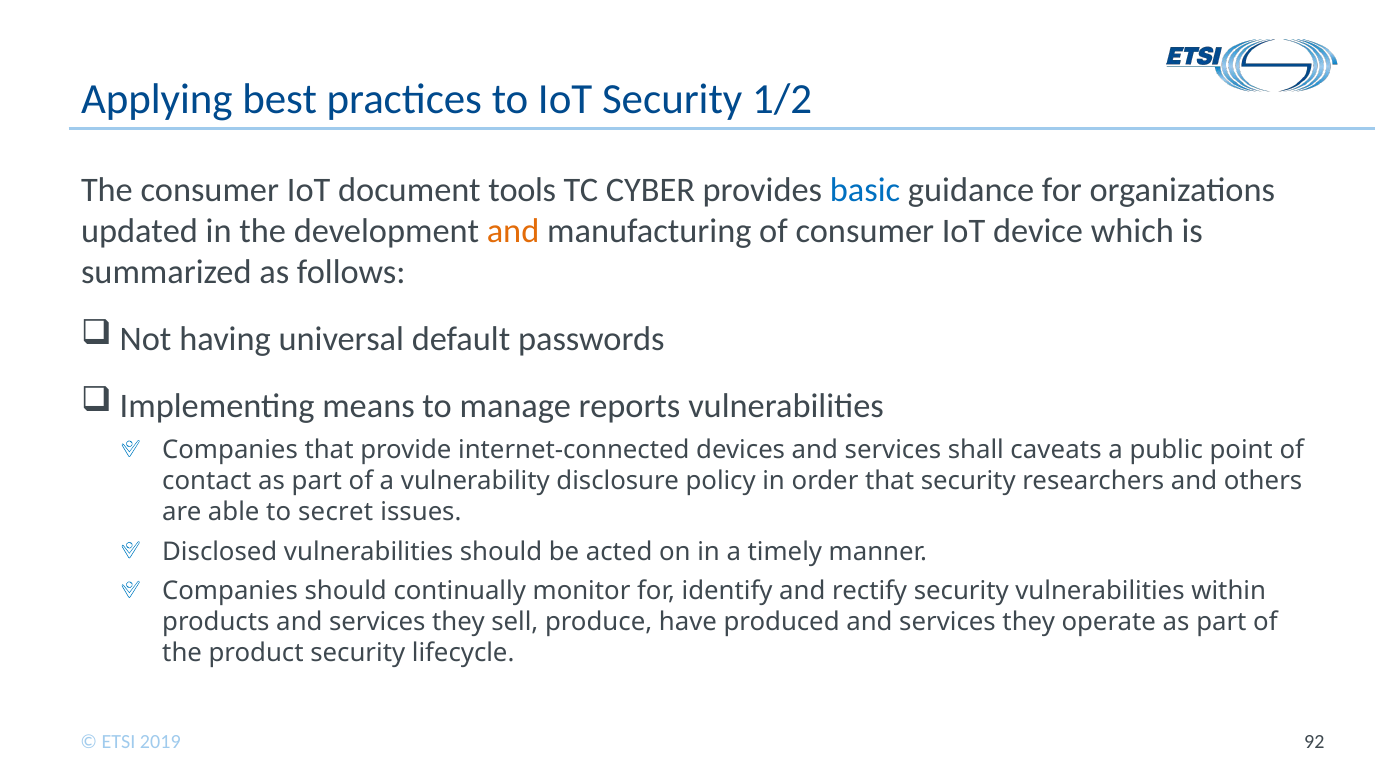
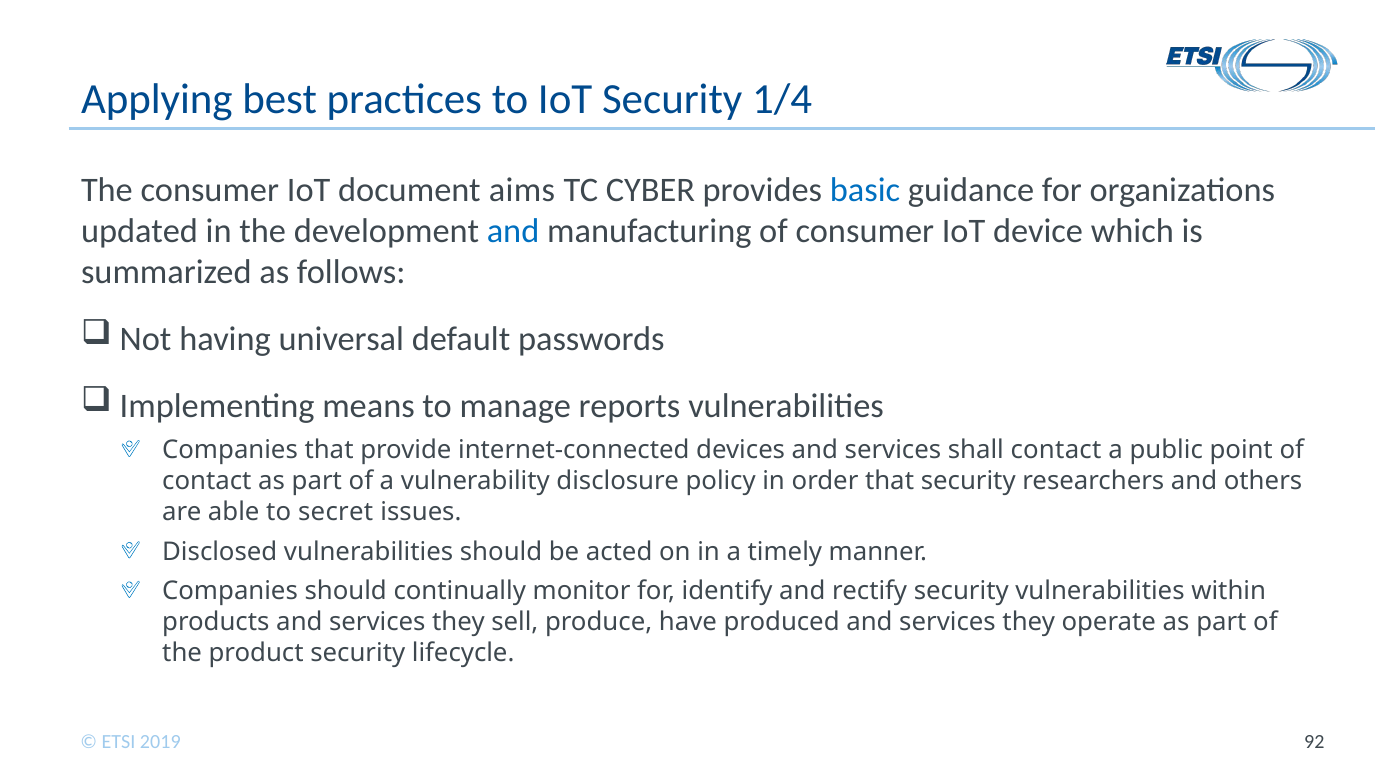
1/2: 1/2 -> 1/4
tools: tools -> aims
and at (513, 231) colour: orange -> blue
shall caveats: caveats -> contact
